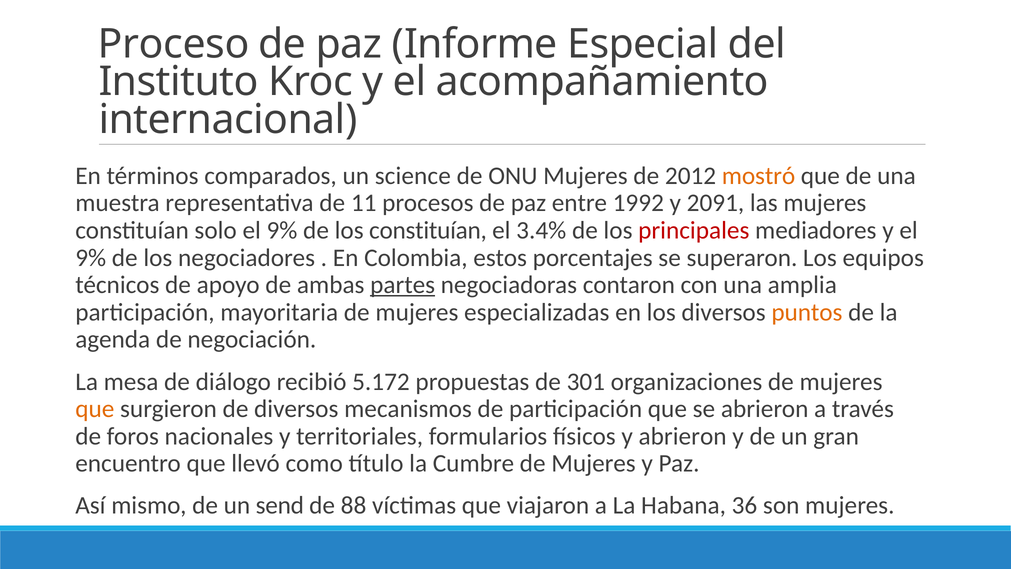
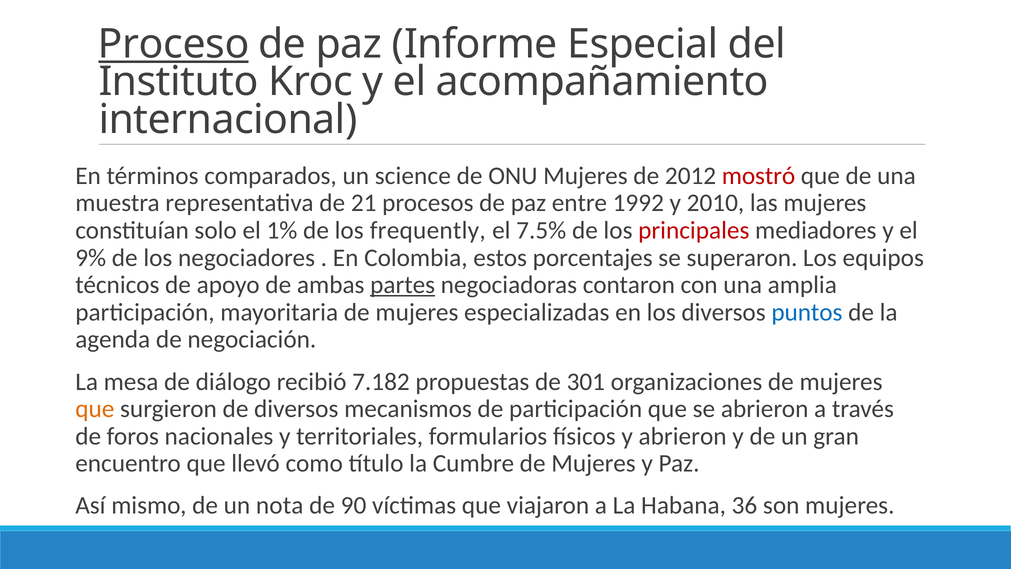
Proceso underline: none -> present
mostró colour: orange -> red
11: 11 -> 21
2091: 2091 -> 2010
solo el 9%: 9% -> 1%
los constituían: constituían -> frequently
3.4%: 3.4% -> 7.5%
puntos colour: orange -> blue
5.172: 5.172 -> 7.182
send: send -> nota
88: 88 -> 90
